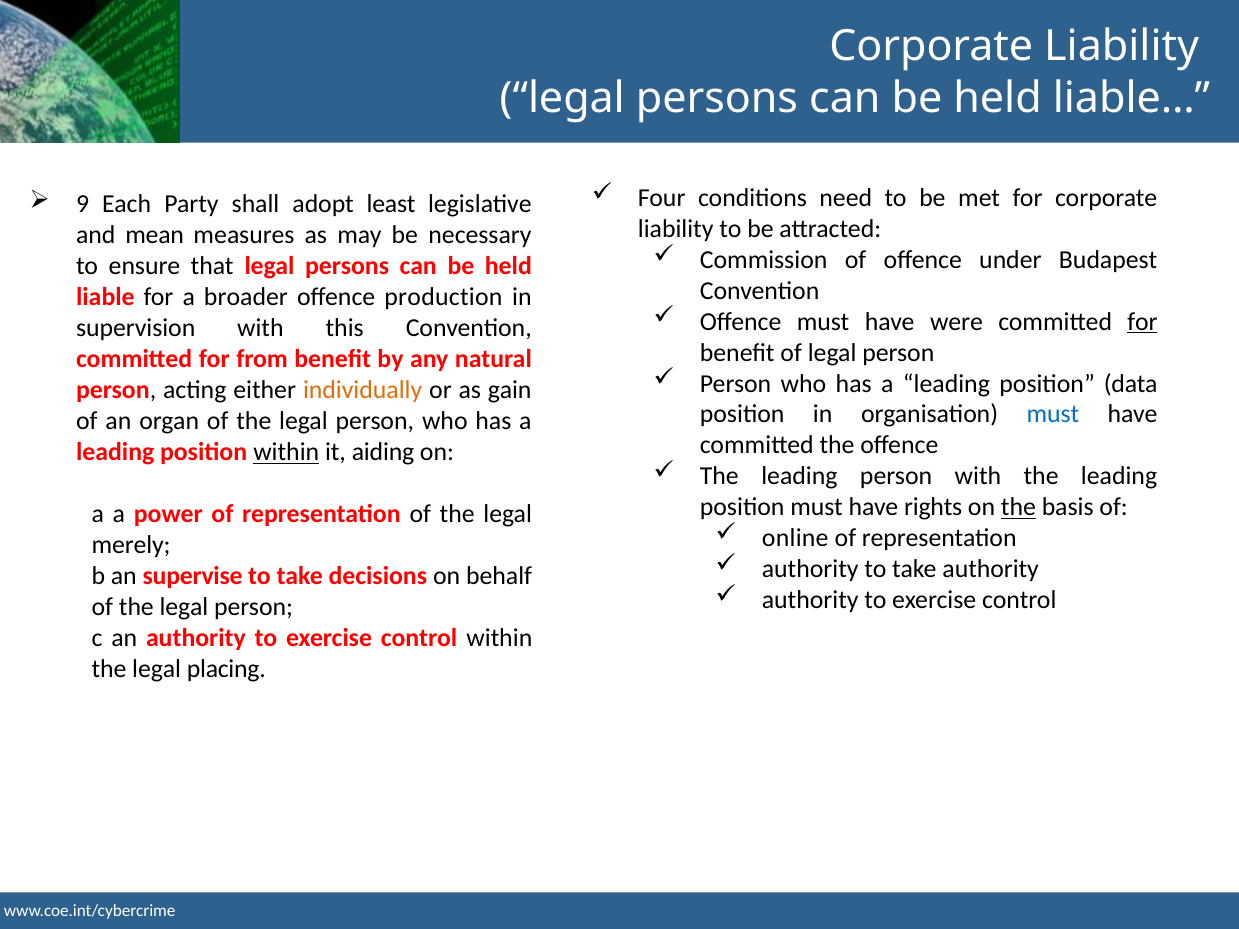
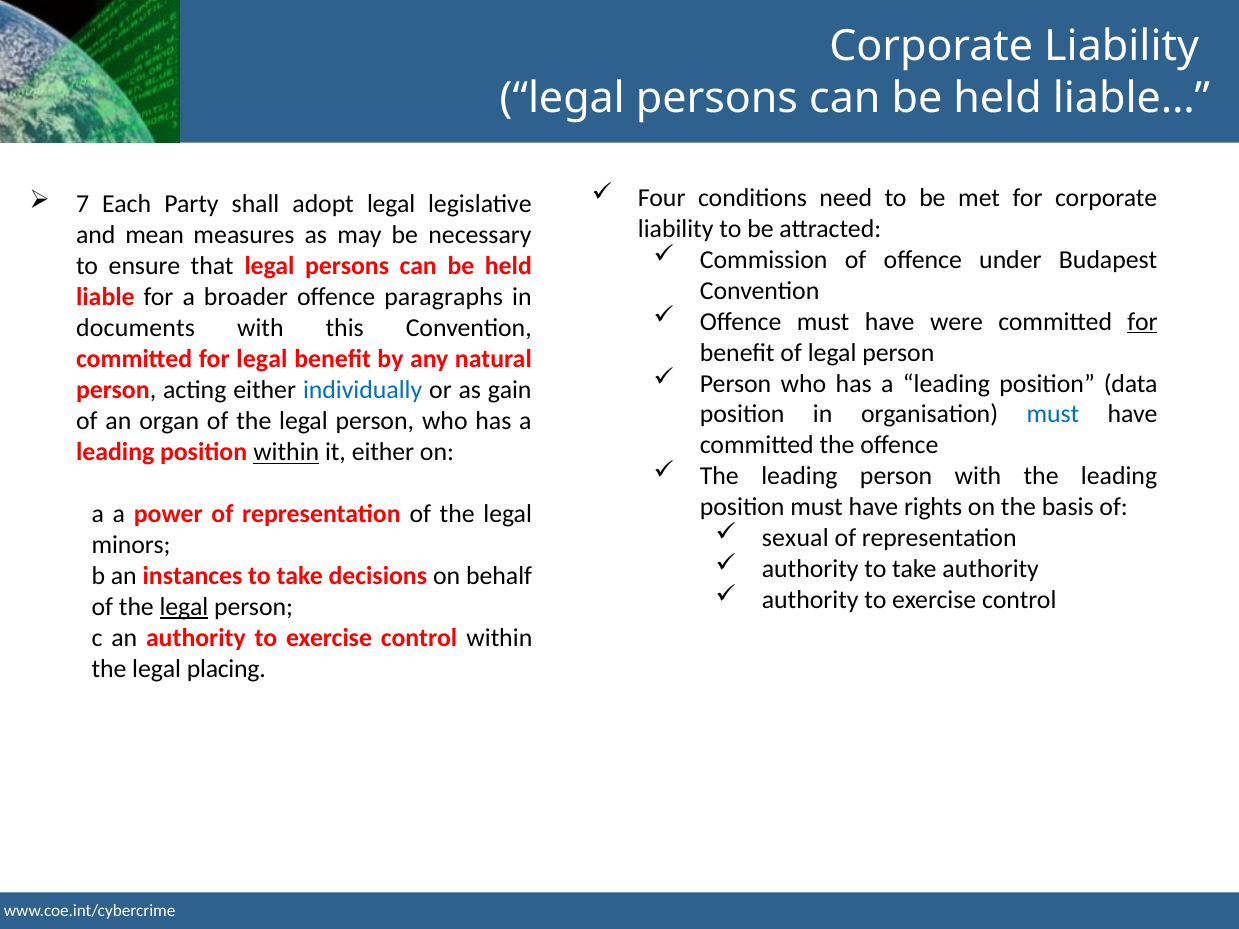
9: 9 -> 7
adopt least: least -> legal
production: production -> paragraphs
supervision: supervision -> documents
for from: from -> legal
individually colour: orange -> blue
it aiding: aiding -> either
the at (1018, 508) underline: present -> none
online: online -> sexual
merely: merely -> minors
supervise: supervise -> instances
legal at (184, 607) underline: none -> present
